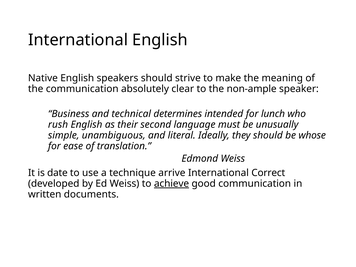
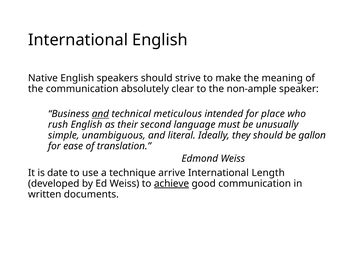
and at (100, 114) underline: none -> present
determines: determines -> meticulous
lunch: lunch -> place
whose: whose -> gallon
Correct: Correct -> Length
